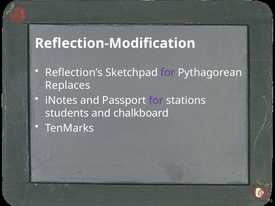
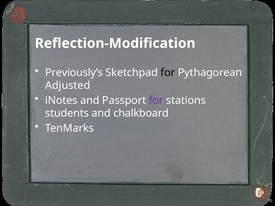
Reflection’s: Reflection’s -> Previously’s
for at (168, 73) colour: purple -> black
Replaces: Replaces -> Adjusted
